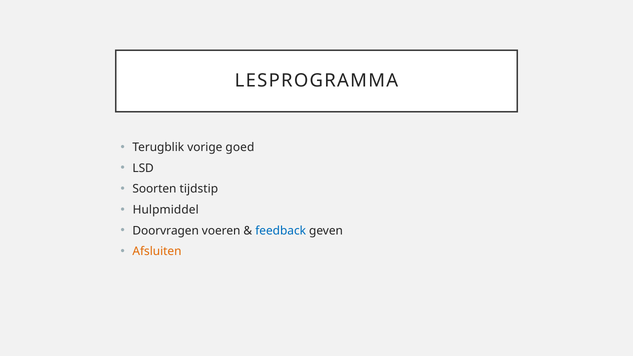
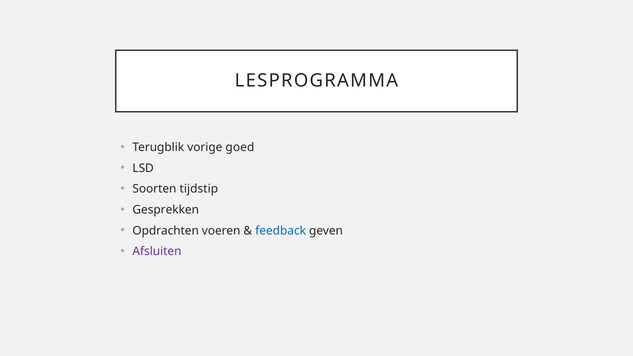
Hulpmiddel: Hulpmiddel -> Gesprekken
Doorvragen: Doorvragen -> Opdrachten
Afsluiten colour: orange -> purple
